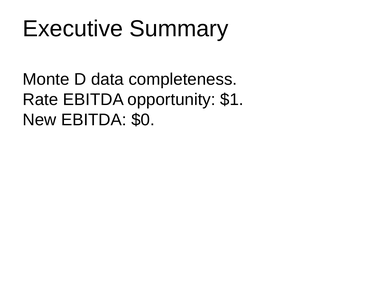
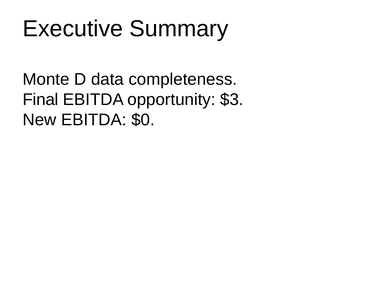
Rate: Rate -> Final
$1: $1 -> $3
